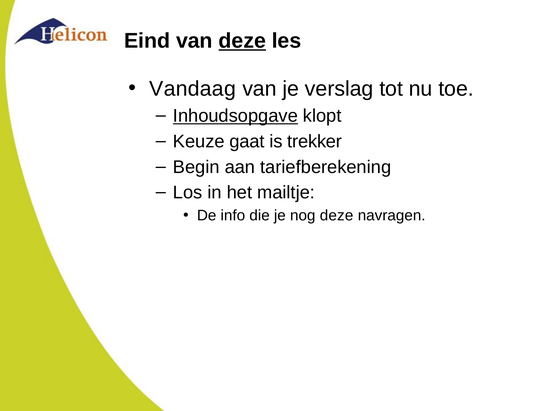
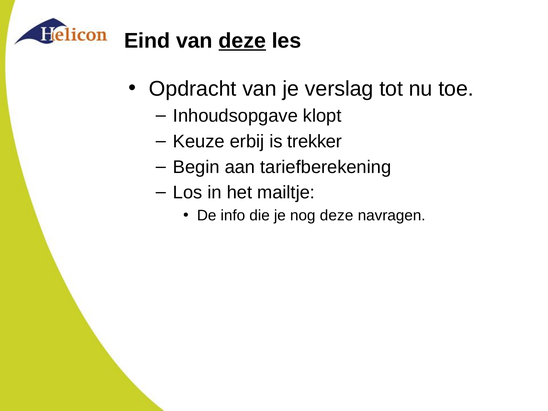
Vandaag: Vandaag -> Opdracht
Inhoudsopgave underline: present -> none
gaat: gaat -> erbij
